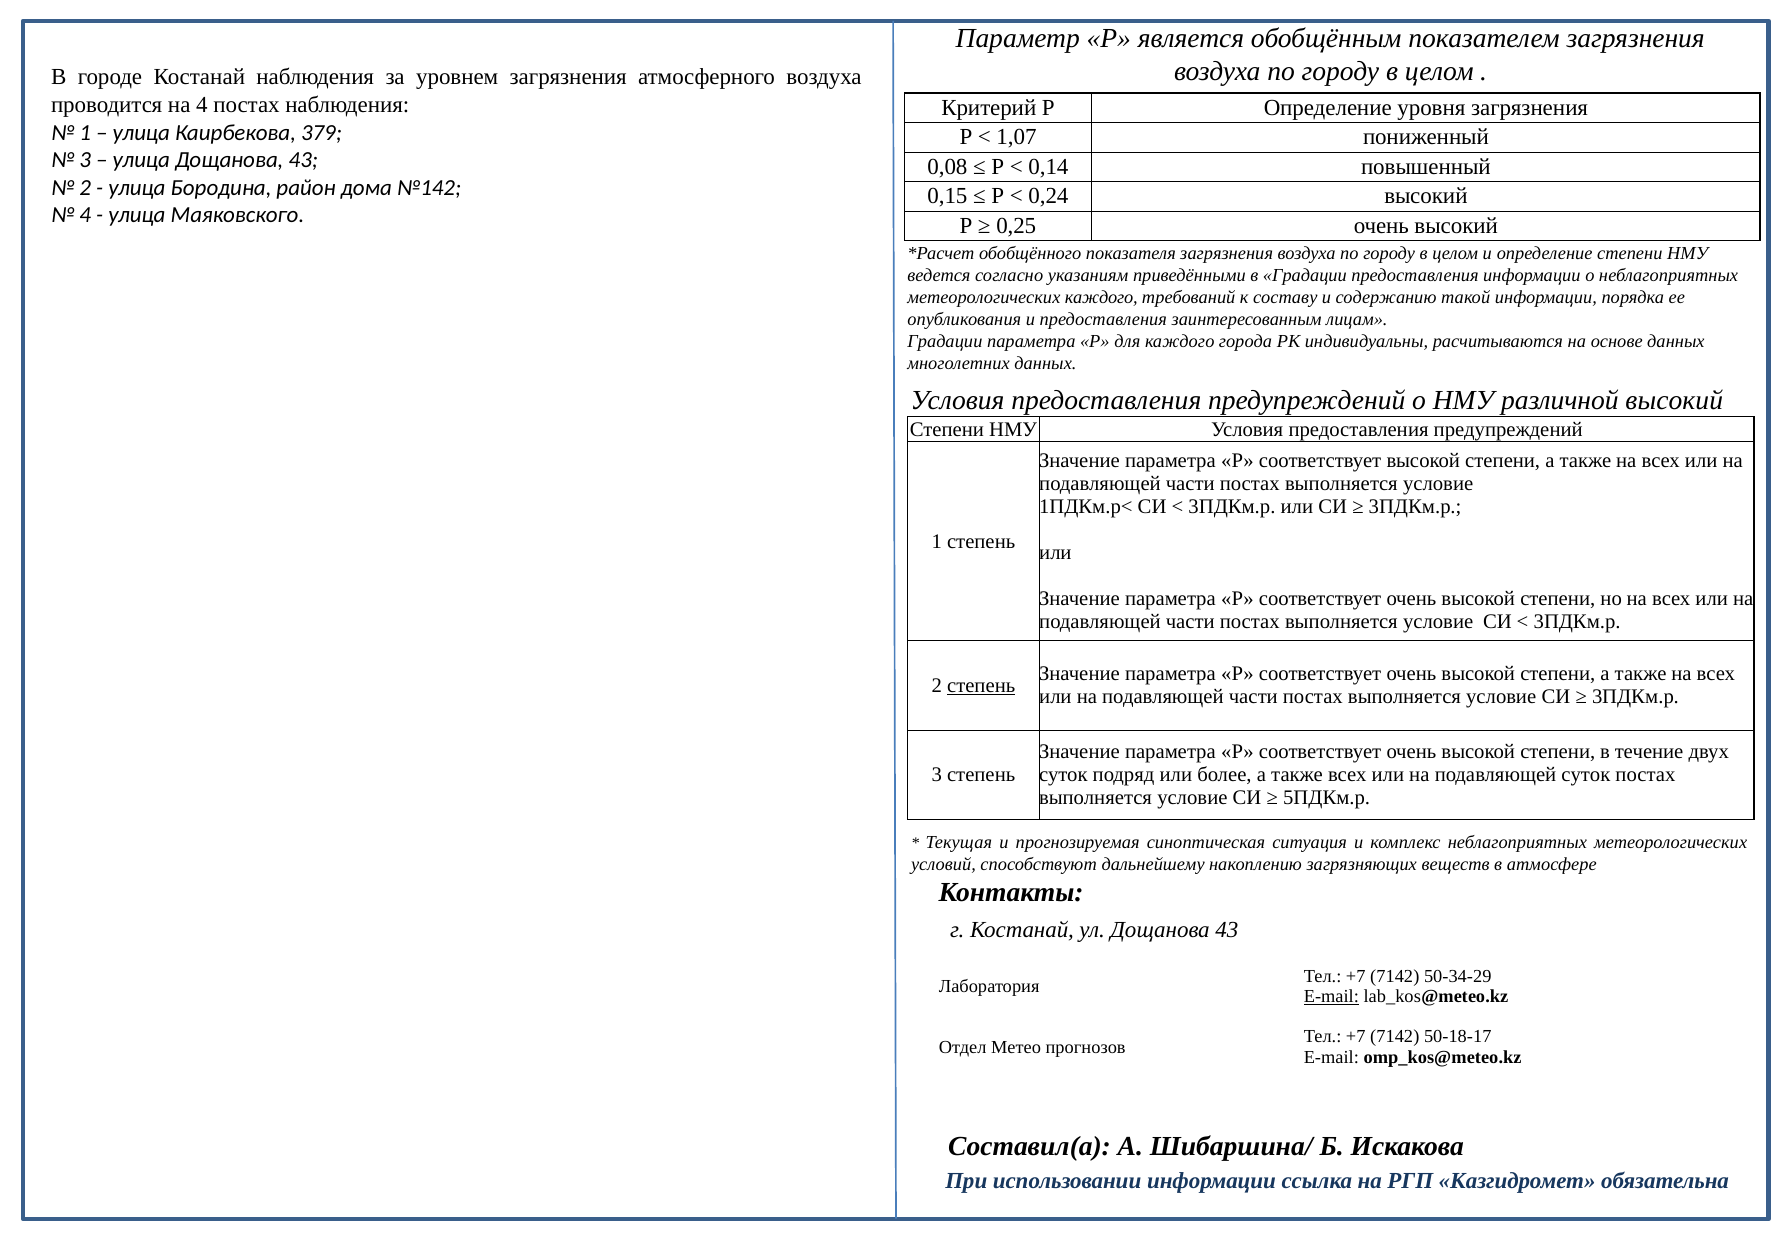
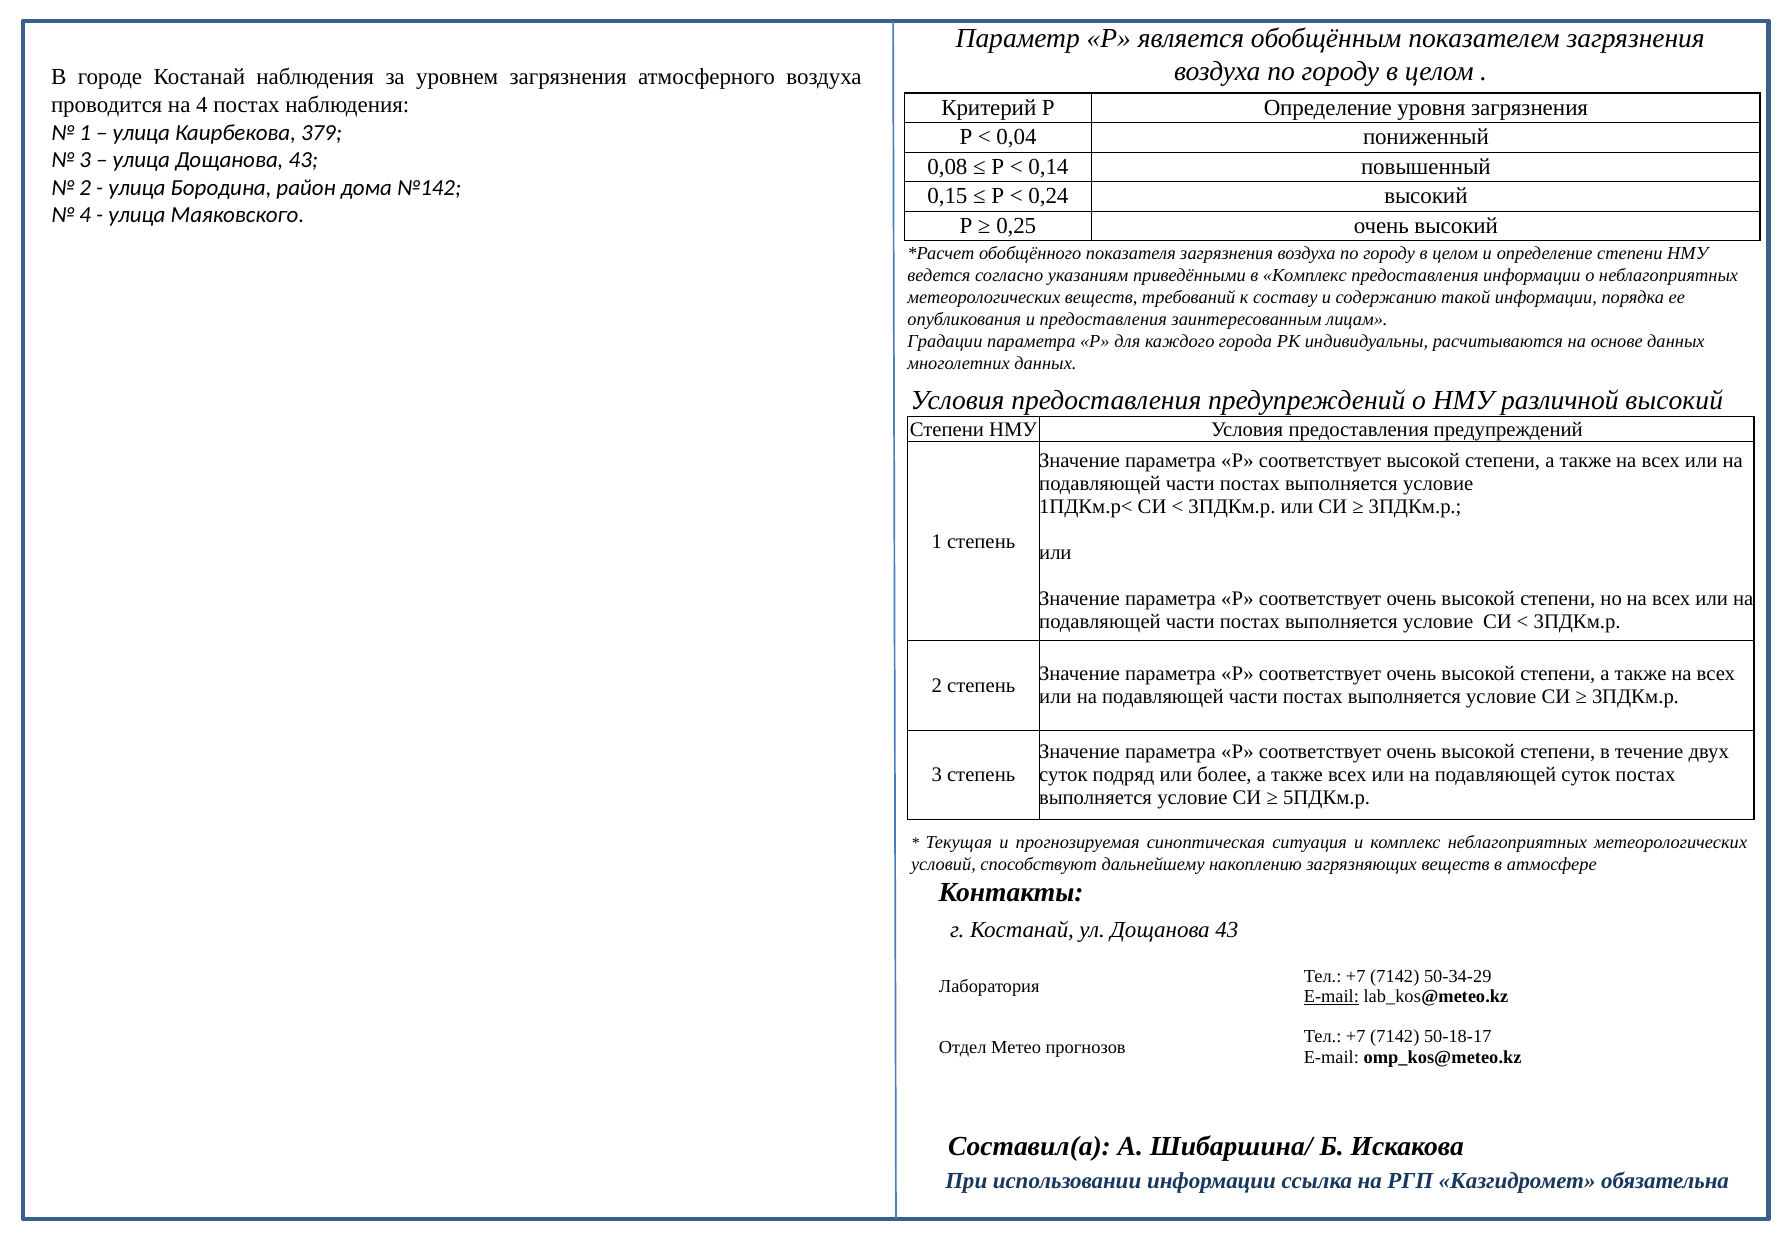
1,07: 1,07 -> 0,04
в Градации: Градации -> Комплекс
метеорологических каждого: каждого -> веществ
степень at (981, 686) underline: present -> none
